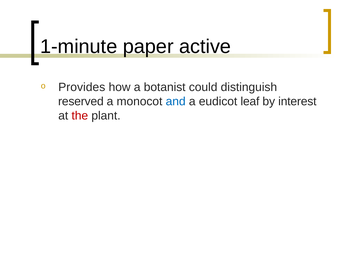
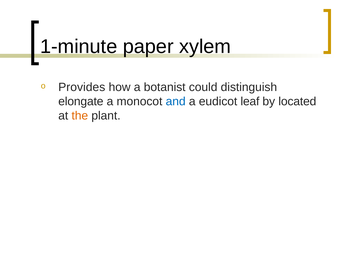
active: active -> xylem
reserved: reserved -> elongate
interest: interest -> located
the colour: red -> orange
